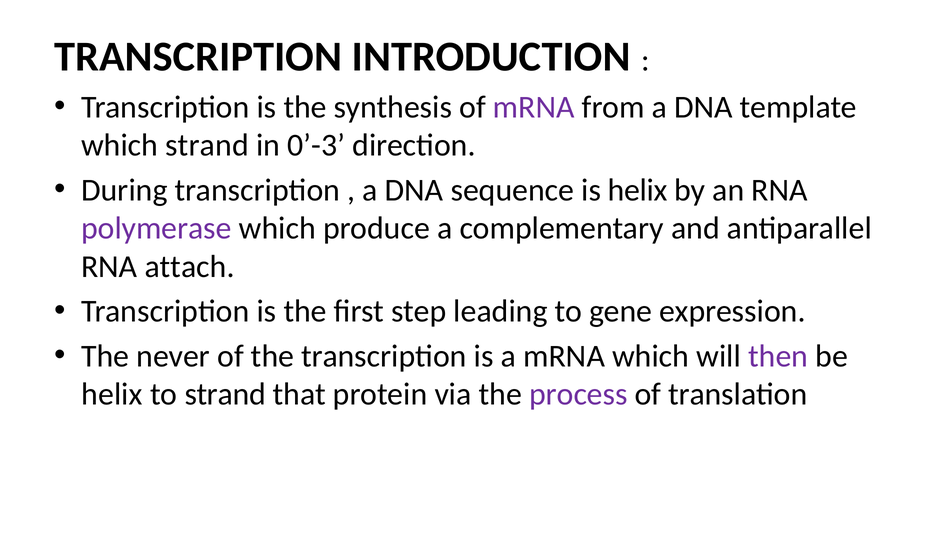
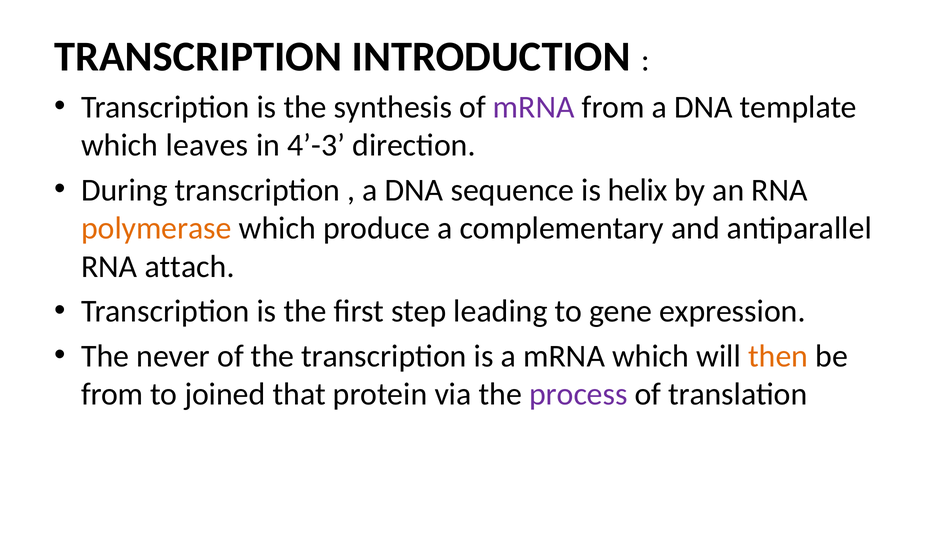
which strand: strand -> leaves
0’-3: 0’-3 -> 4’-3
polymerase colour: purple -> orange
then colour: purple -> orange
helix at (112, 394): helix -> from
to strand: strand -> joined
